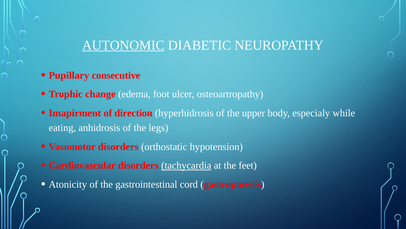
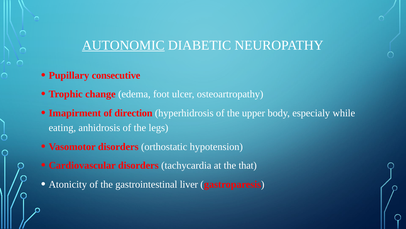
tachycardia underline: present -> none
feet: feet -> that
cord: cord -> liver
